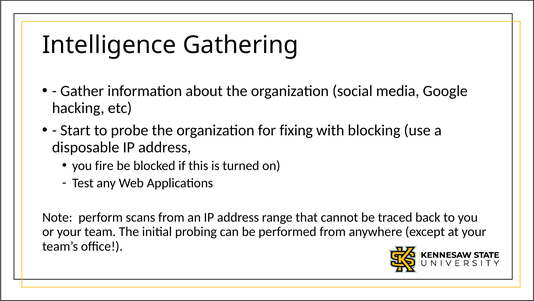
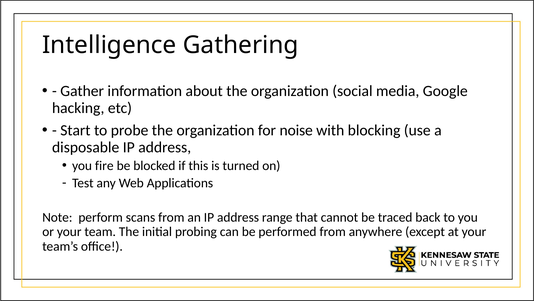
fixing: fixing -> noise
